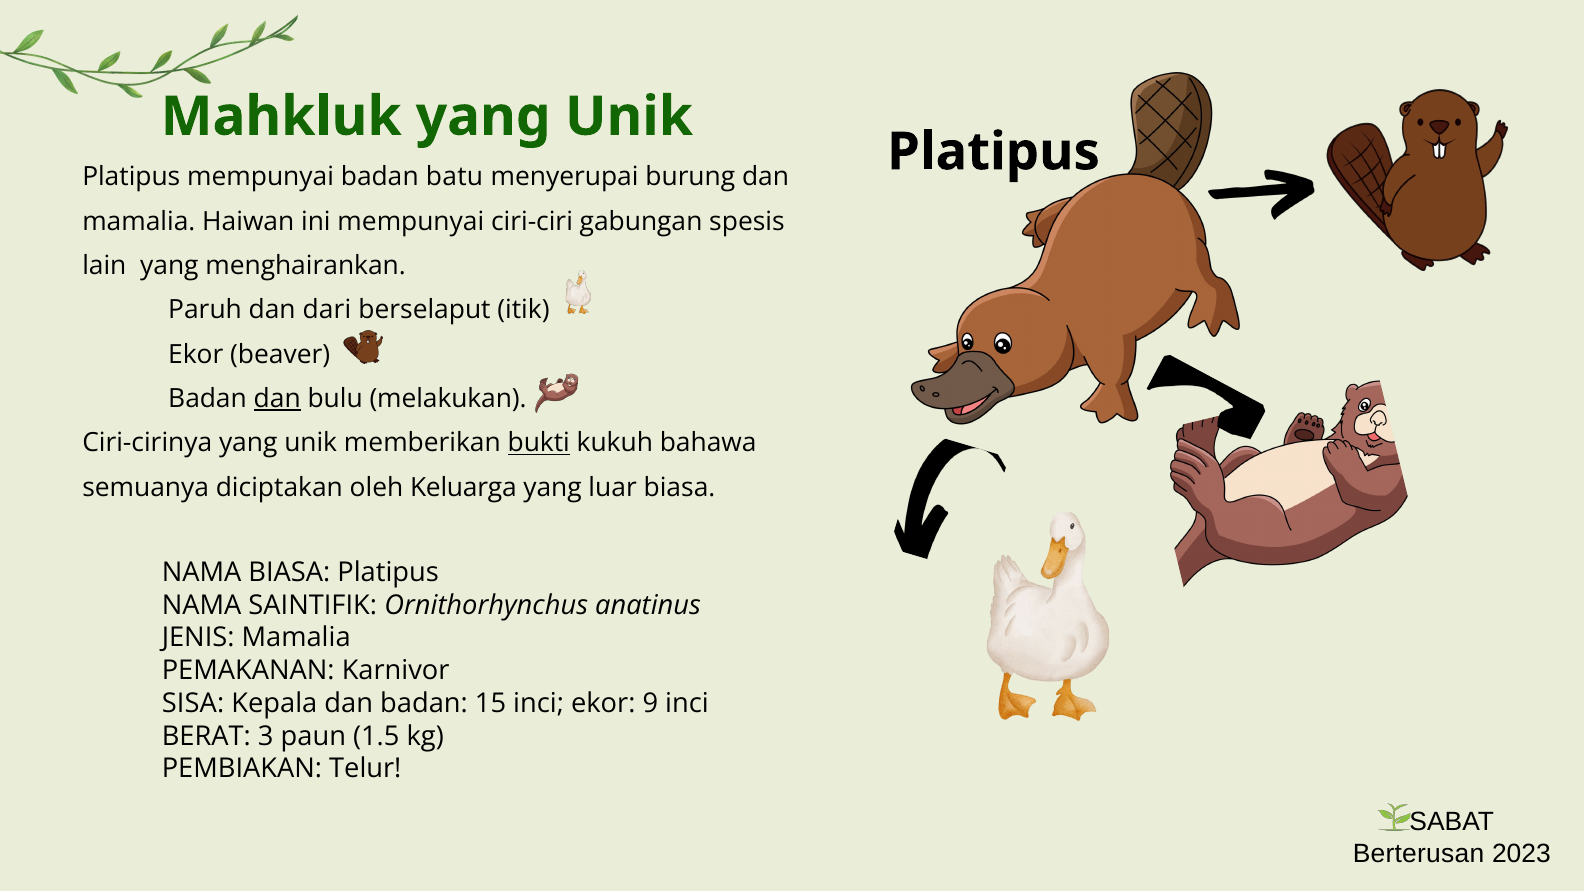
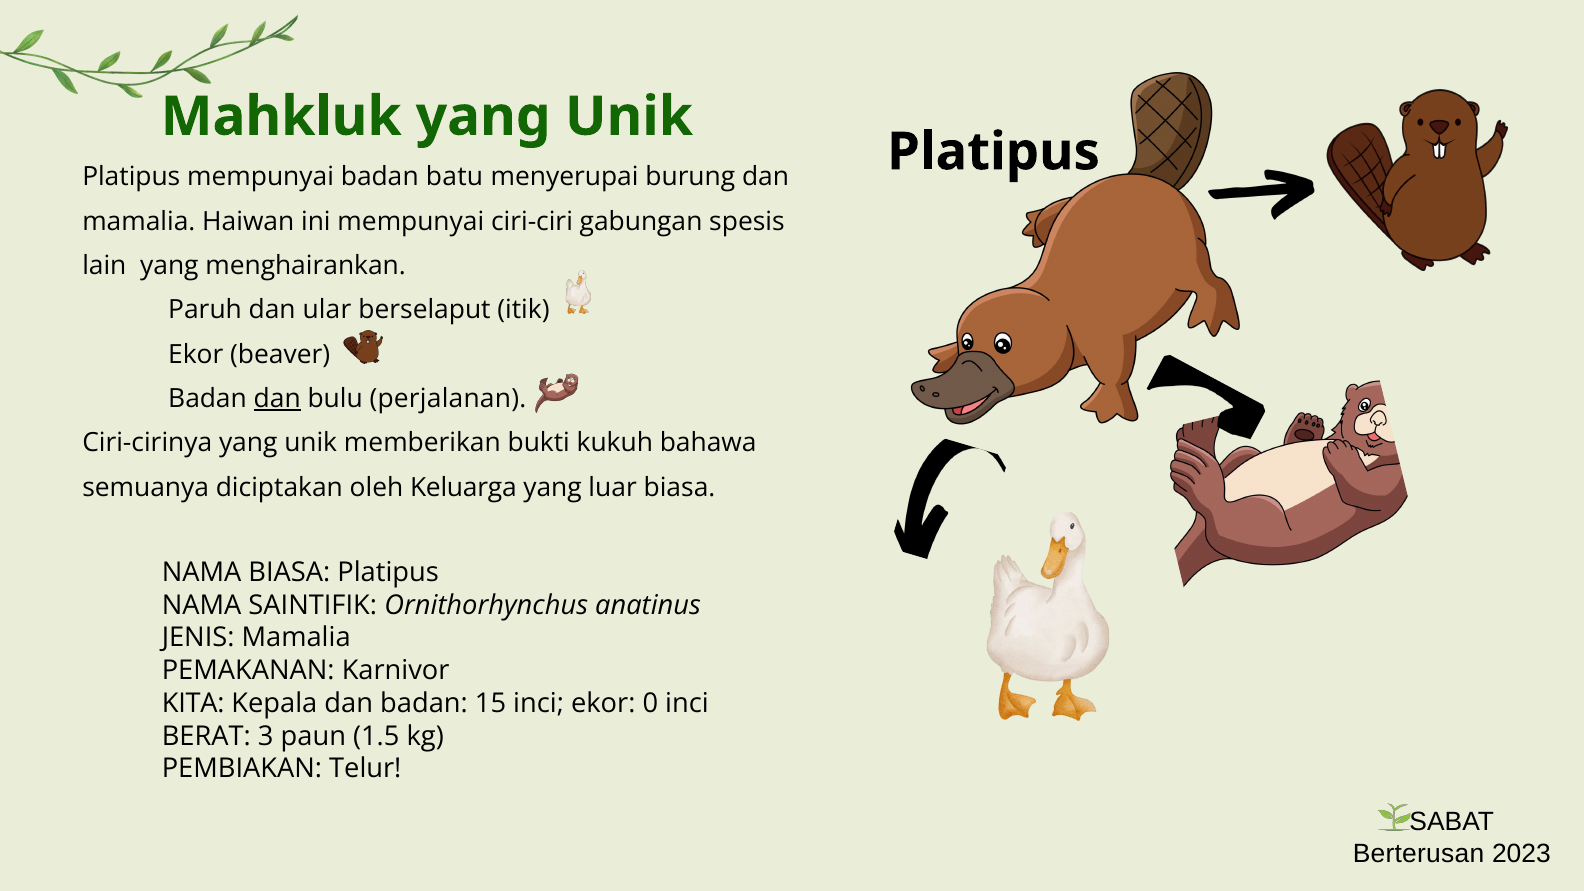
dari: dari -> ular
melakukan: melakukan -> perjalanan
bukti underline: present -> none
SISA: SISA -> KITA
9: 9 -> 0
